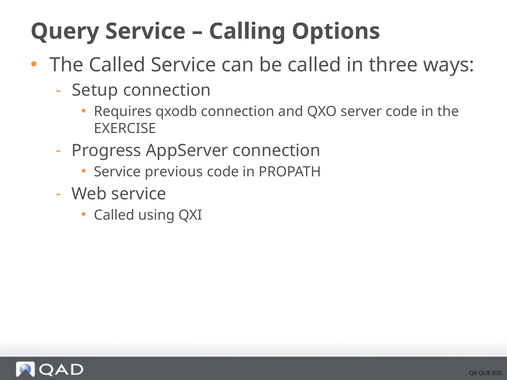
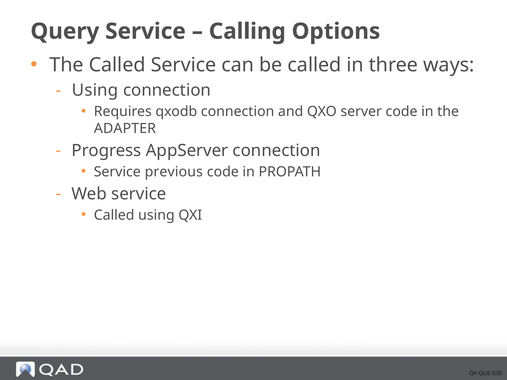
Setup at (95, 90): Setup -> Using
EXERCISE: EXERCISE -> ADAPTER
